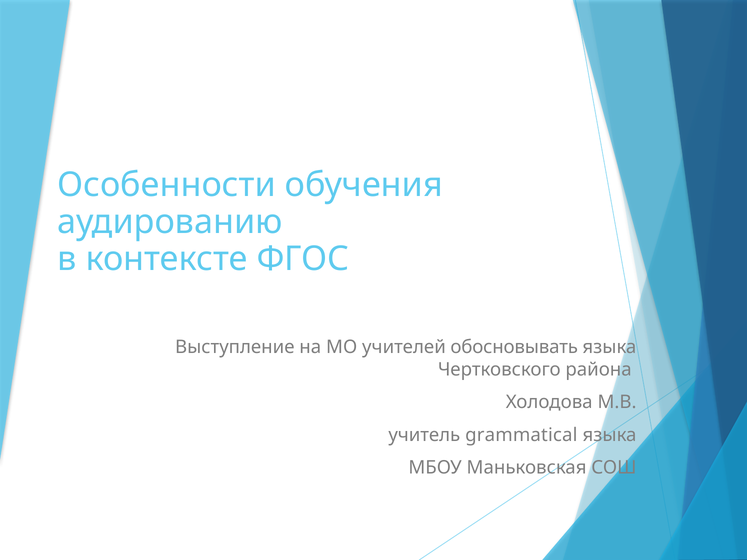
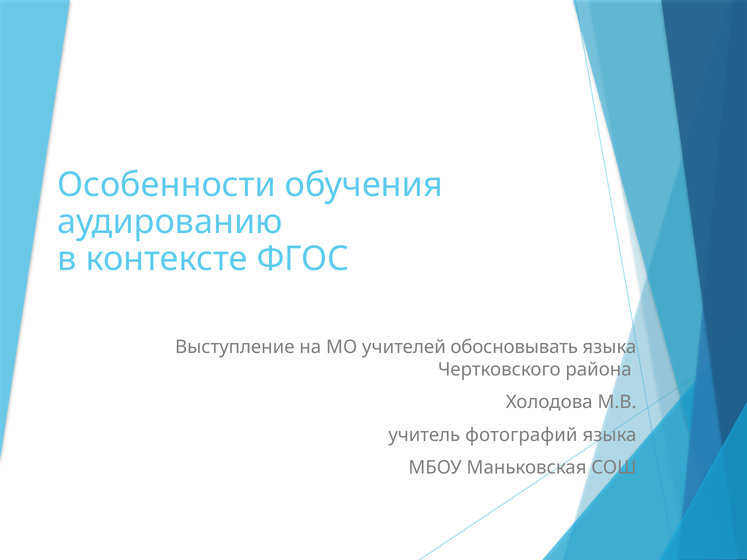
grammatical: grammatical -> фотографий
